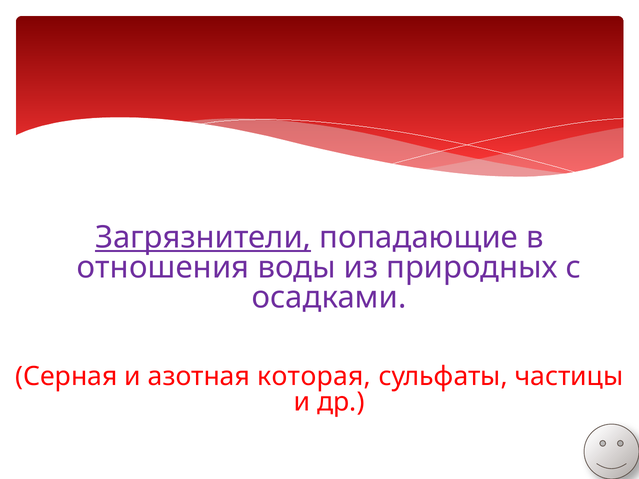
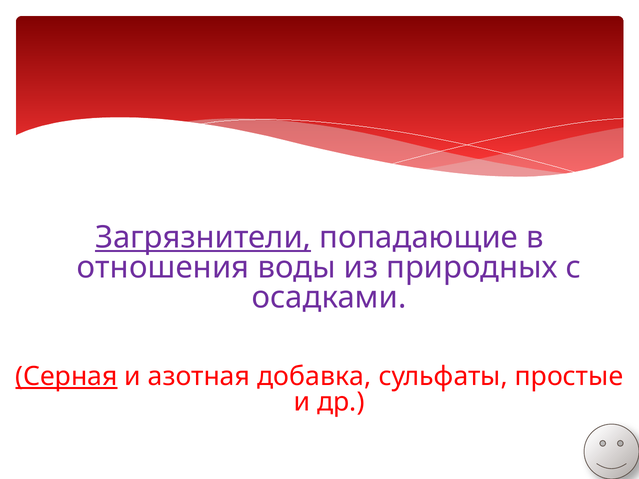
Серная underline: none -> present
которая: которая -> добавка
частицы: частицы -> простые
